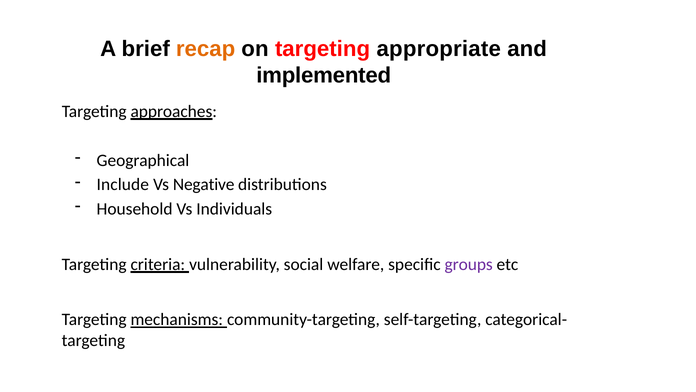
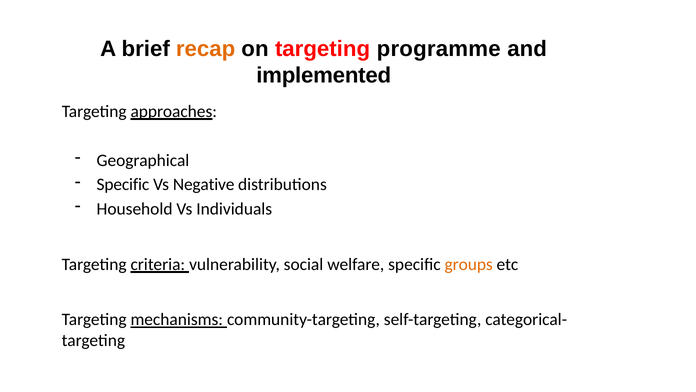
appropriate: appropriate -> programme
Include at (123, 184): Include -> Specific
groups colour: purple -> orange
